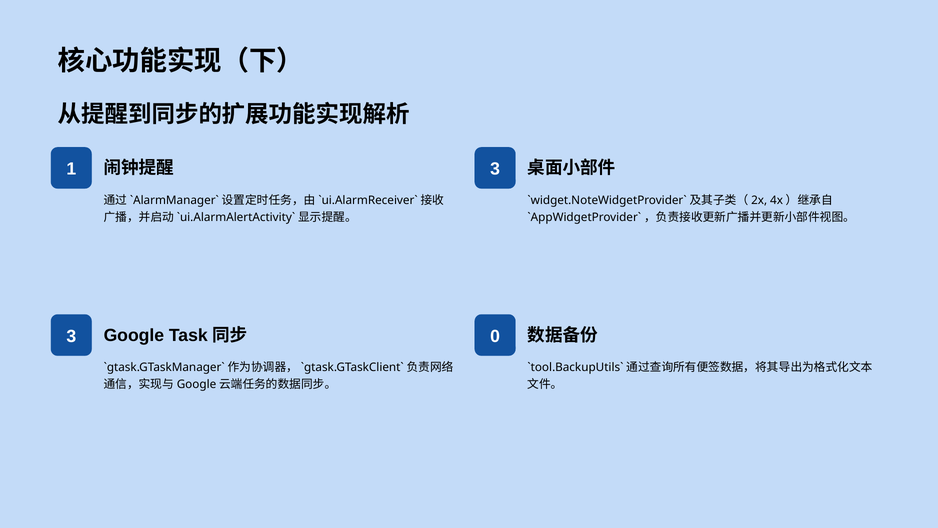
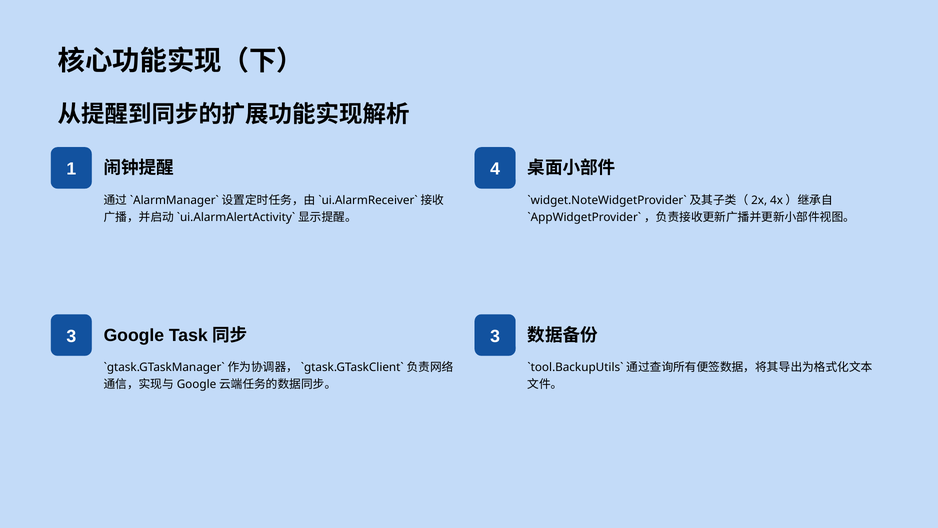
3 at (495, 169): 3 -> 4
0 at (495, 336): 0 -> 3
